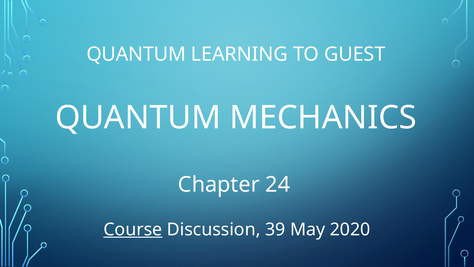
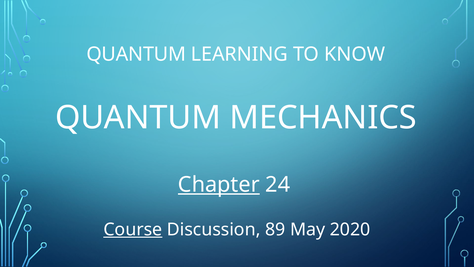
GUEST: GUEST -> KNOW
Chapter underline: none -> present
39: 39 -> 89
